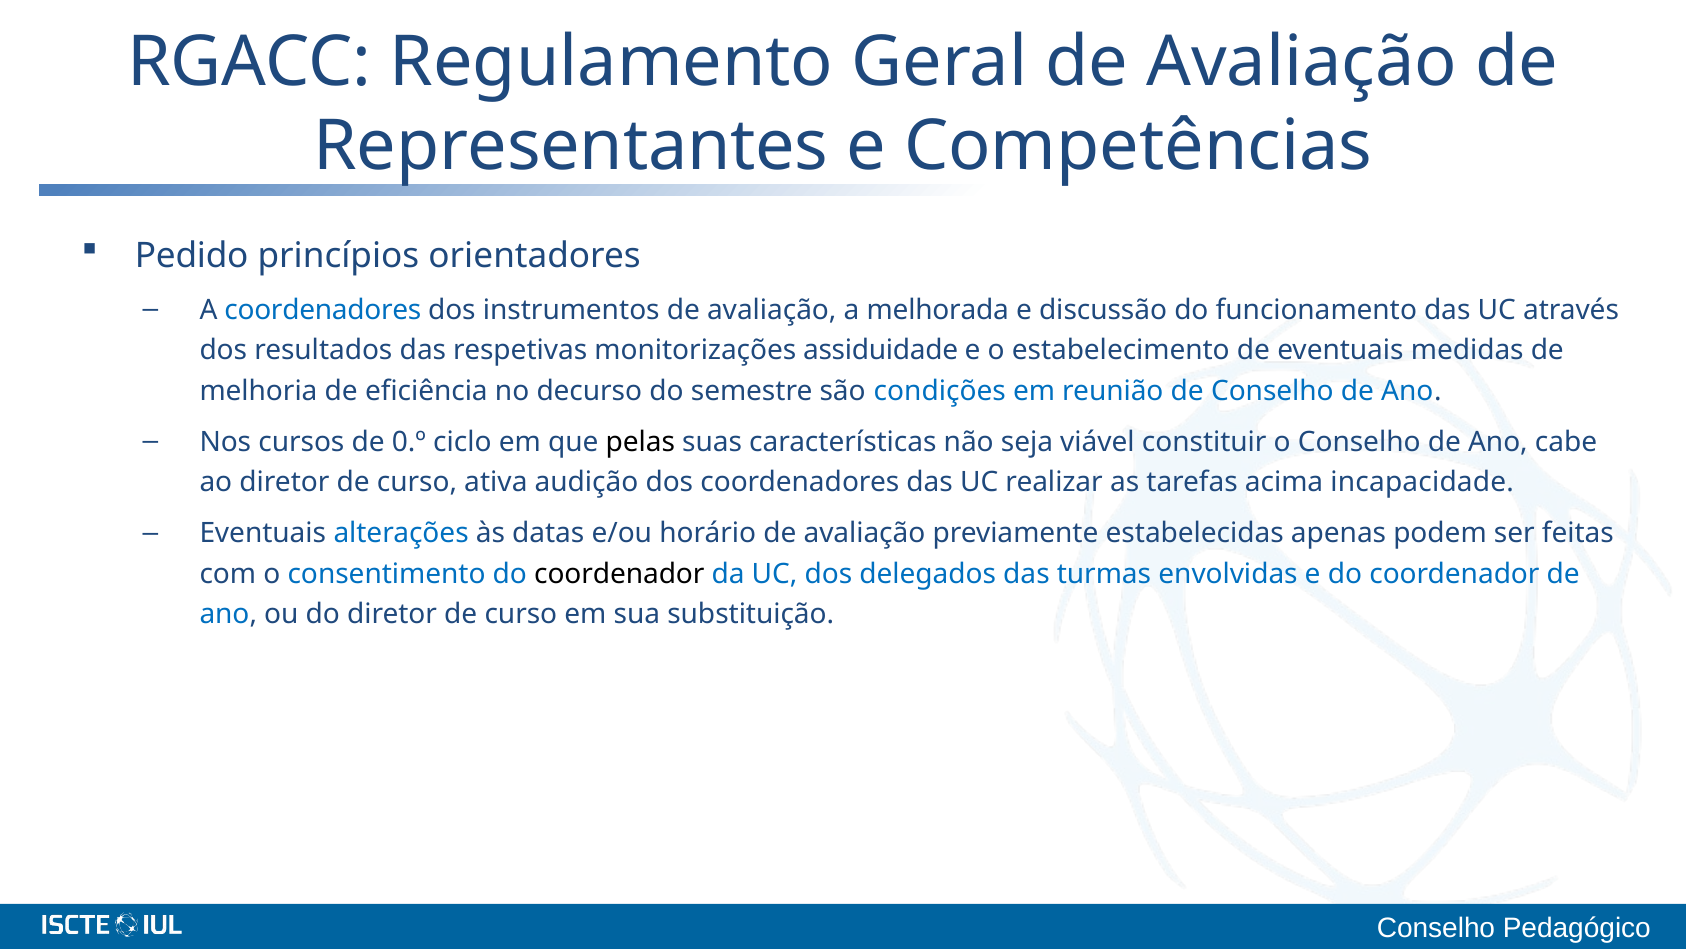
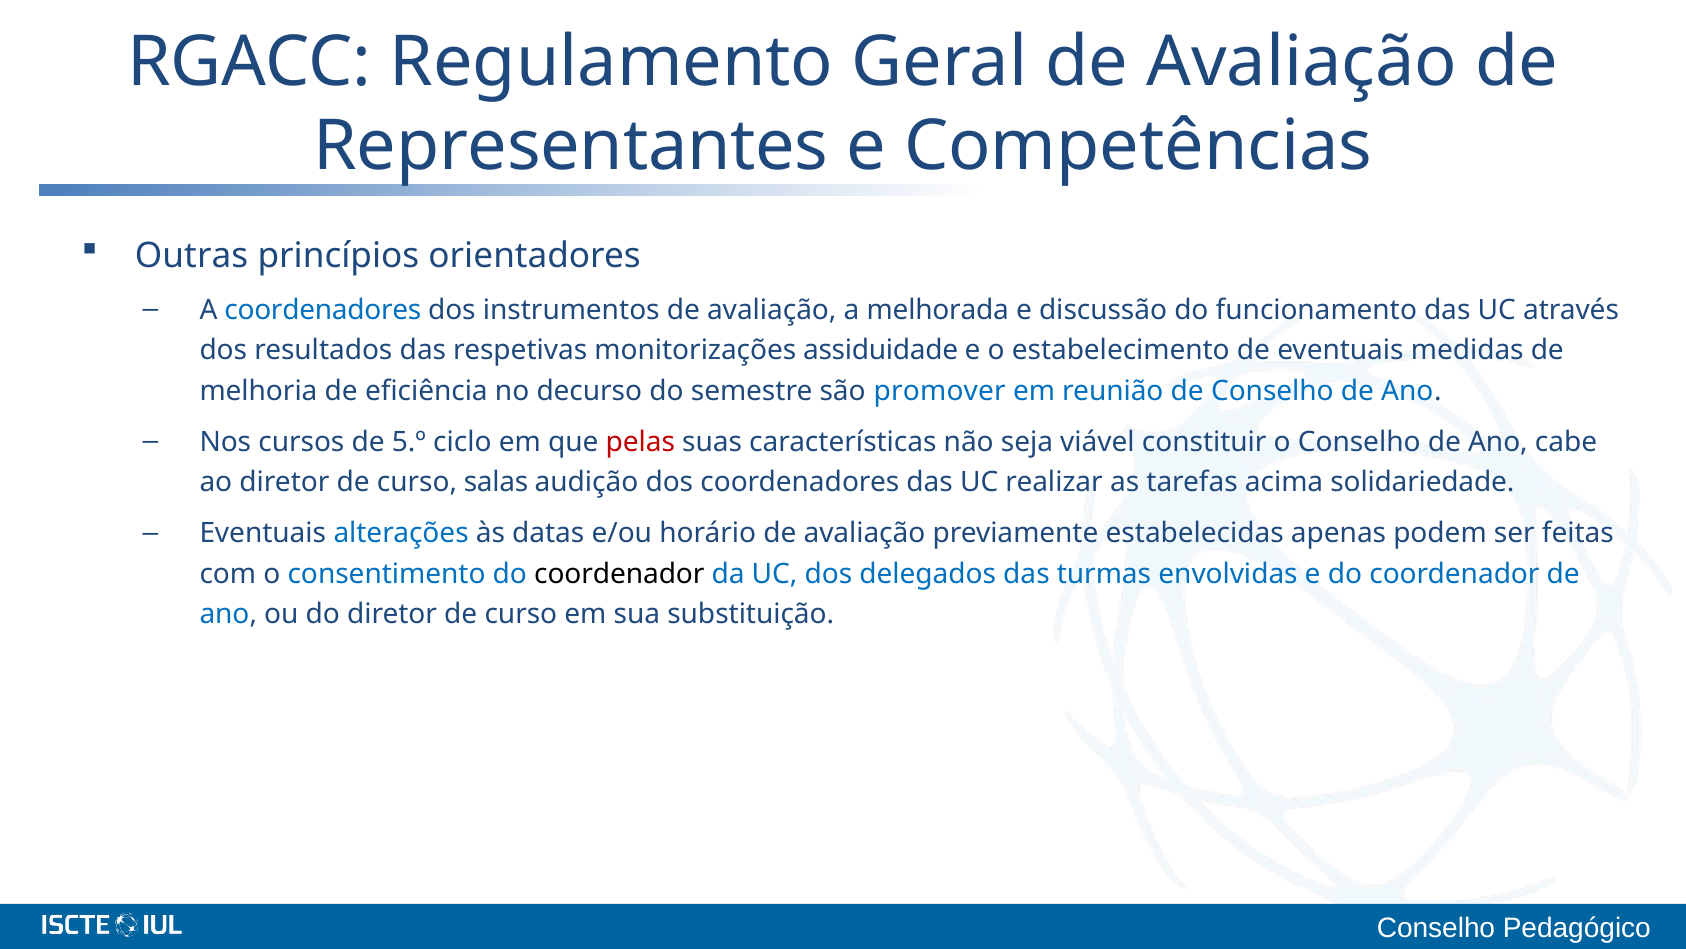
Pedido: Pedido -> Outras
condições: condições -> promover
0.º: 0.º -> 5.º
pelas colour: black -> red
ativa: ativa -> salas
incapacidade: incapacidade -> solidariedade
